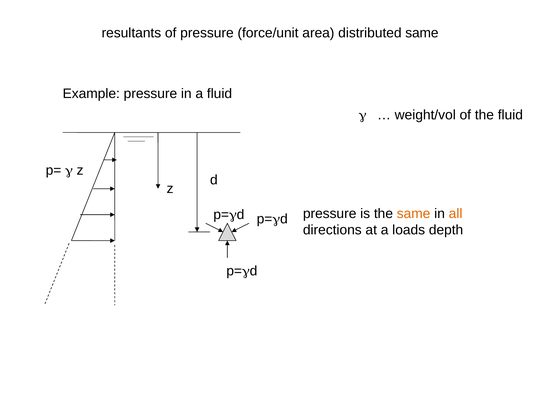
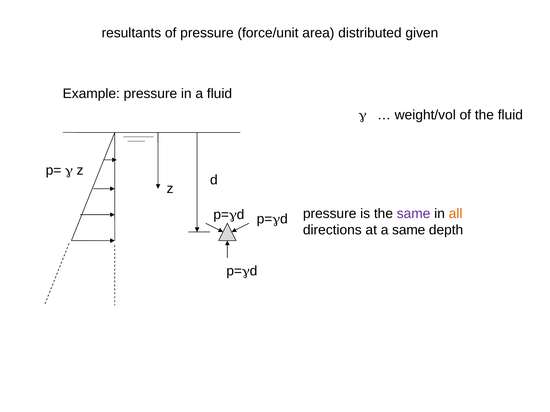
distributed same: same -> given
same at (414, 214) colour: orange -> purple
a loads: loads -> same
